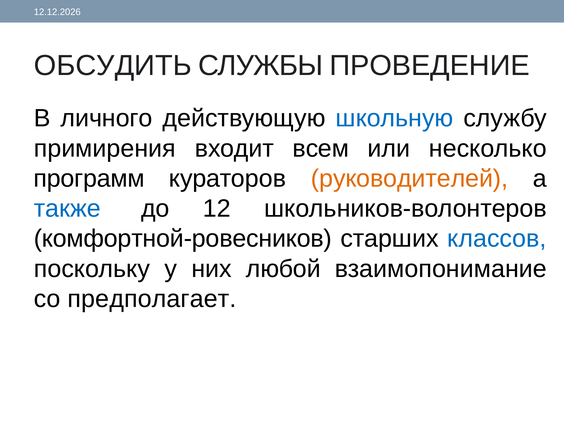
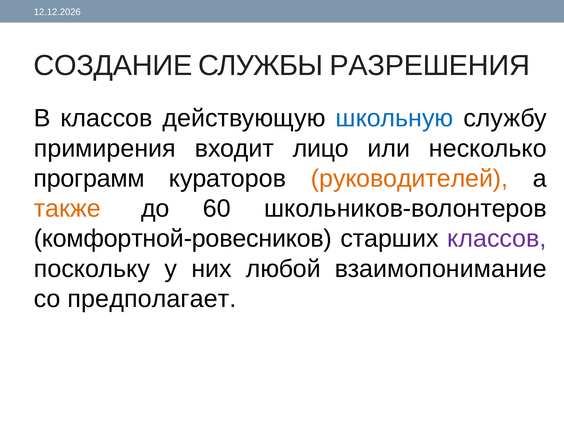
ОБСУДИТЬ: ОБСУДИТЬ -> СОЗДАНИЕ
ПРОВЕДЕНИЕ: ПРОВЕДЕНИЕ -> РАЗРЕШЕНИЯ
В личного: личного -> классов
всем: всем -> лицо
также colour: blue -> orange
12: 12 -> 60
классов at (497, 239) colour: blue -> purple
